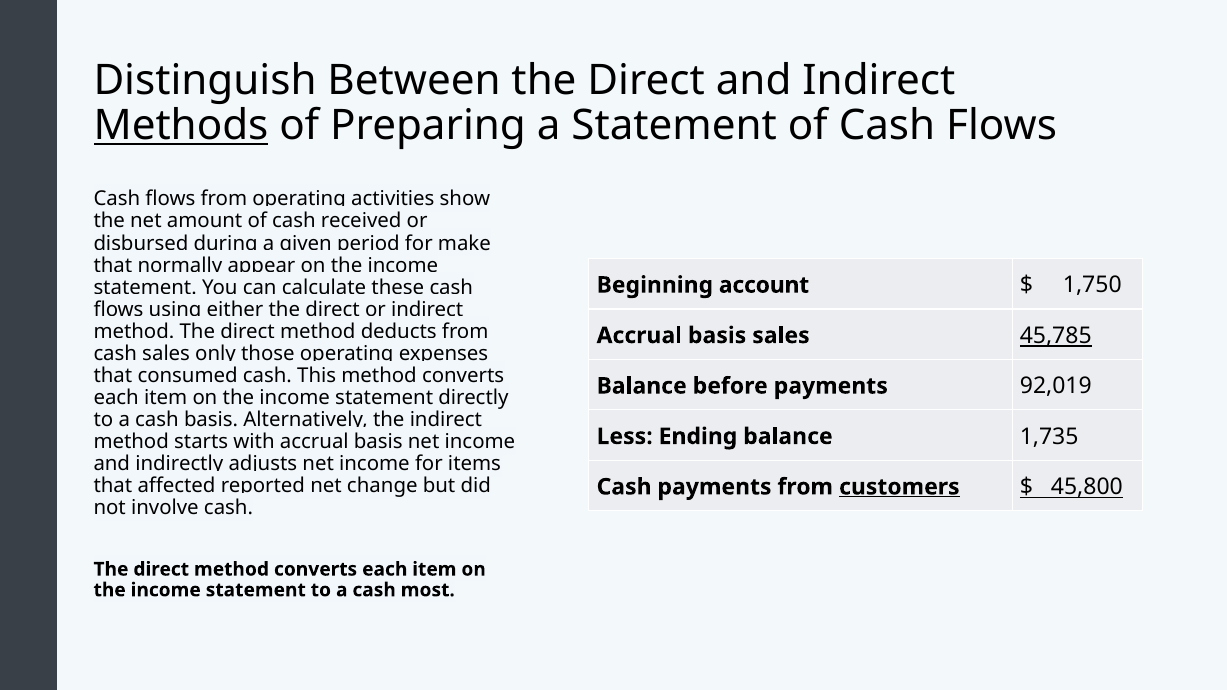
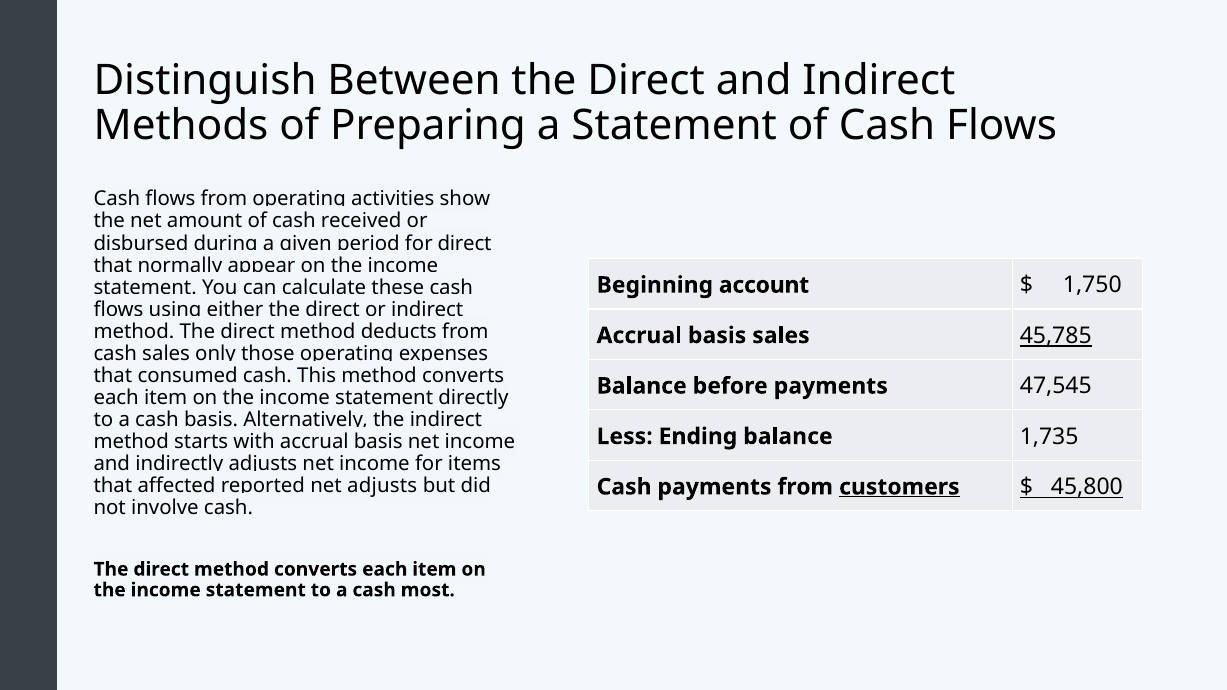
Methods underline: present -> none
make at (464, 243): make -> direct
92,019: 92,019 -> 47,545
net change: change -> adjusts
